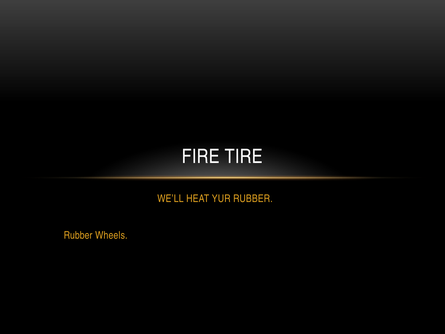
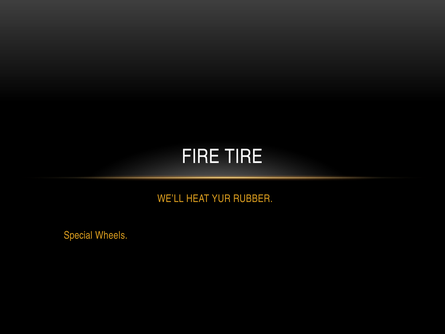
Rubber at (78, 235): Rubber -> Special
